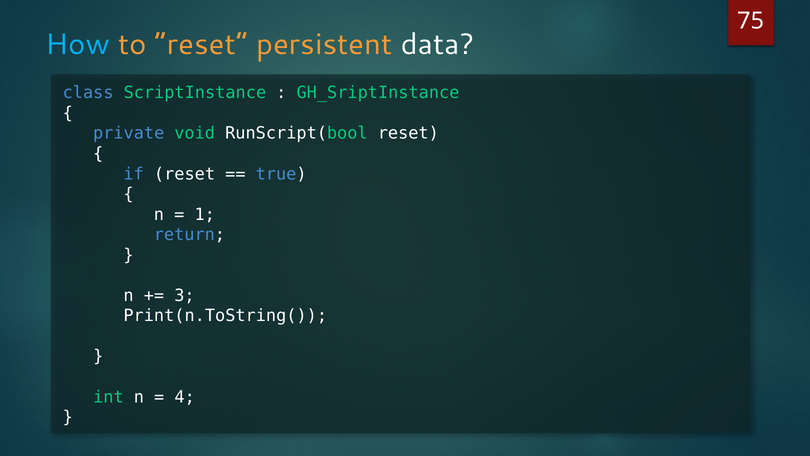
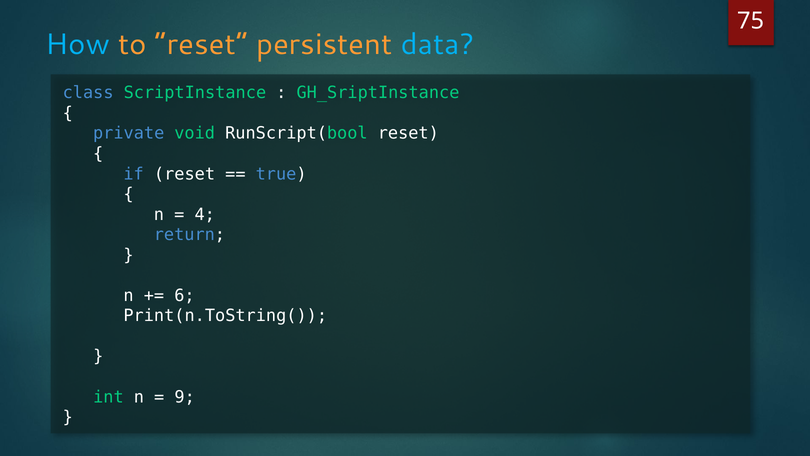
data colour: white -> light blue
1: 1 -> 4
3: 3 -> 6
4: 4 -> 9
